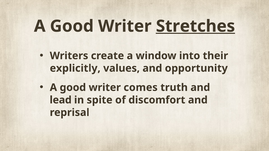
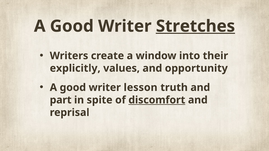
comes: comes -> lesson
lead: lead -> part
discomfort underline: none -> present
